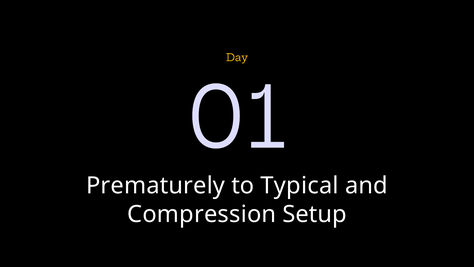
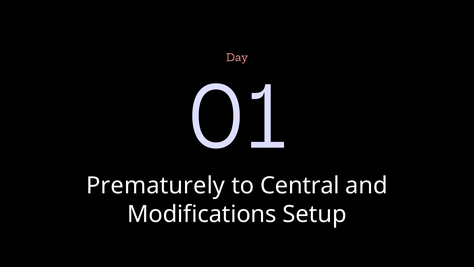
Day colour: yellow -> pink
Typical: Typical -> Central
Compression: Compression -> Modifications
